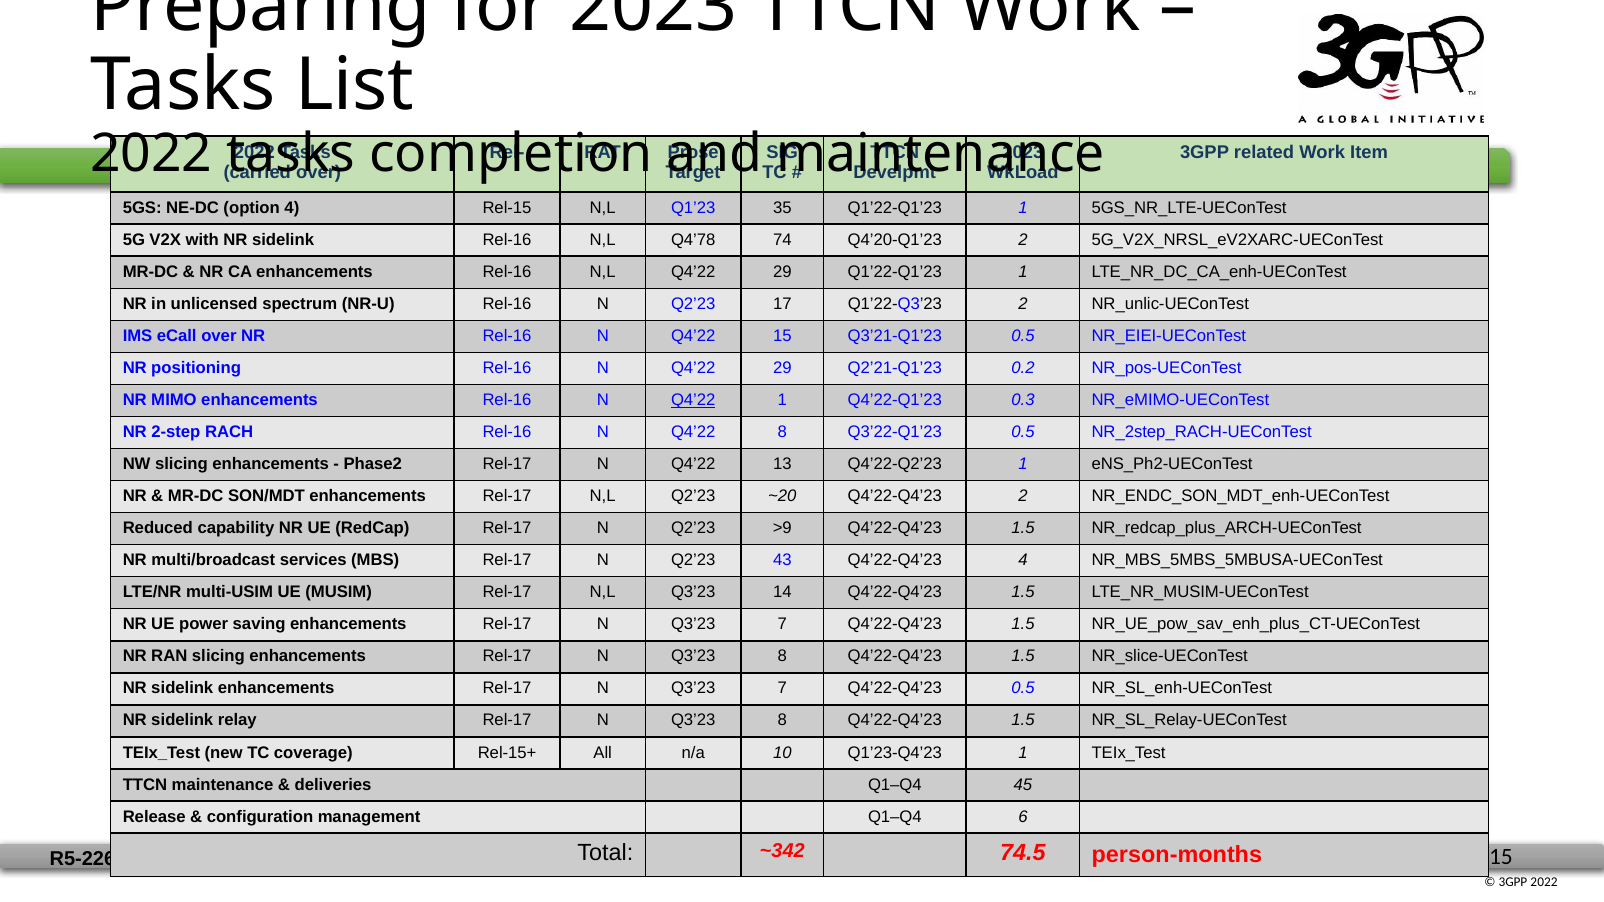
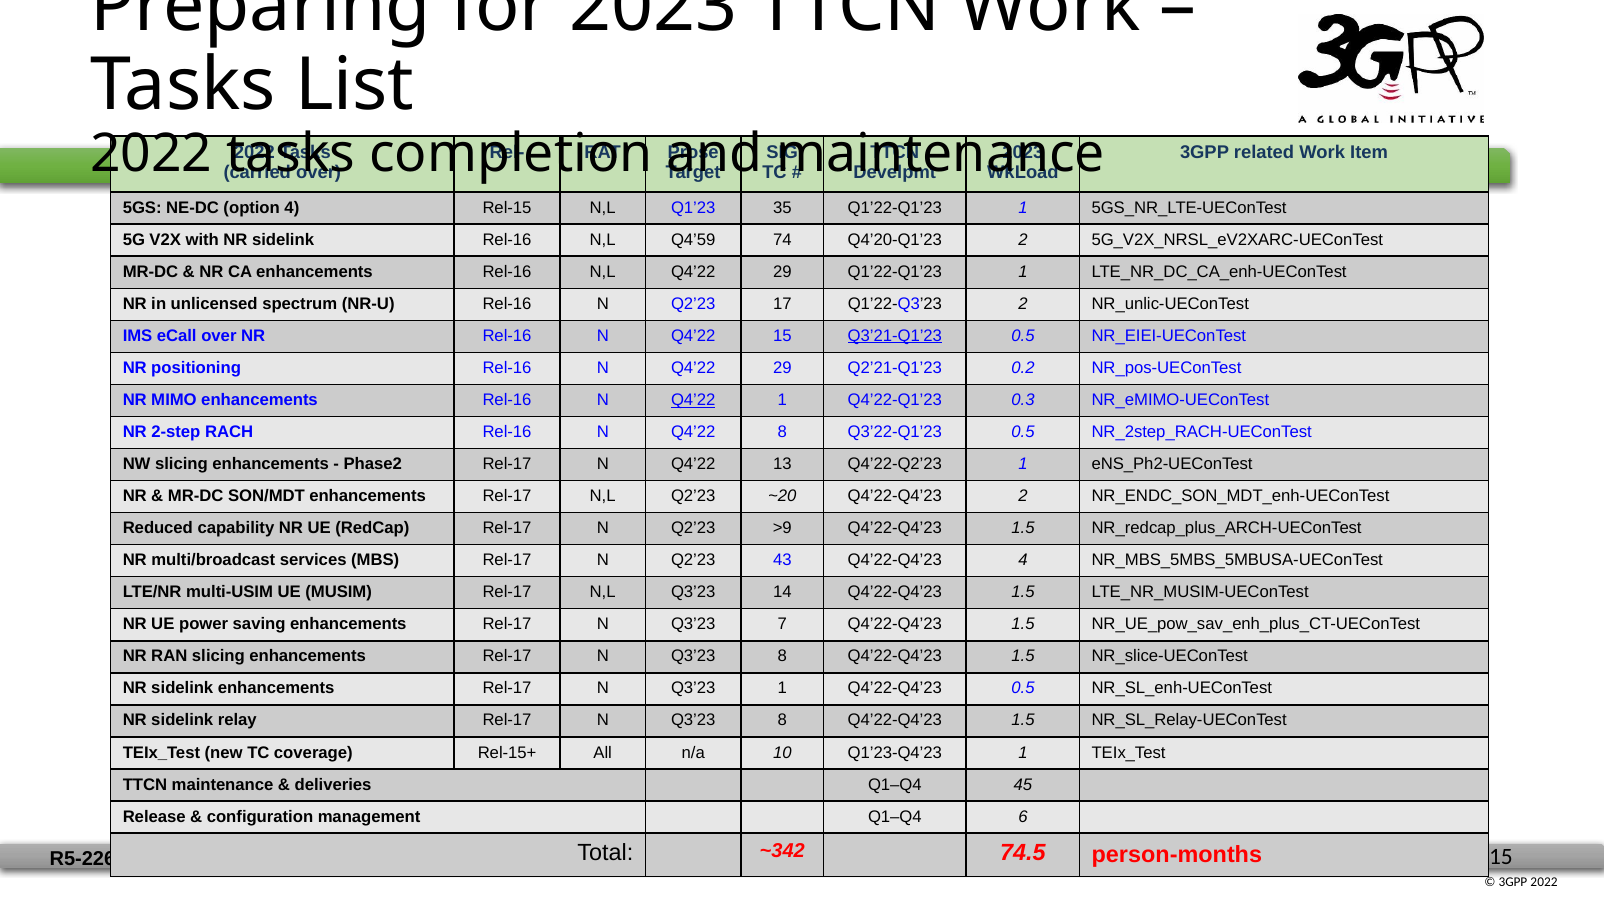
Q4’78: Q4’78 -> Q4’59
Q3’21-Q1’23 underline: none -> present
7 at (782, 689): 7 -> 1
